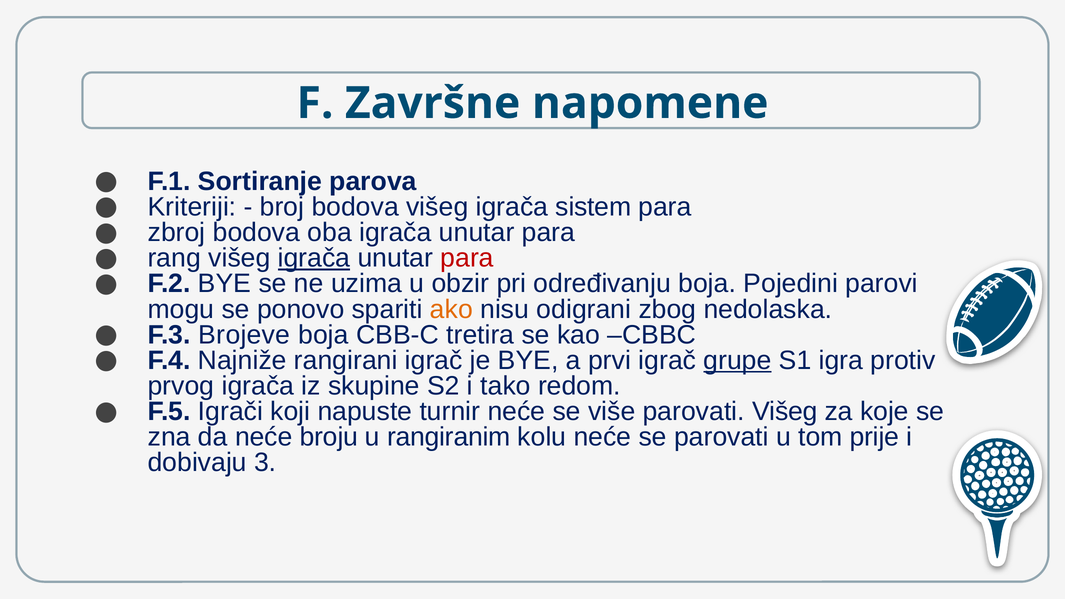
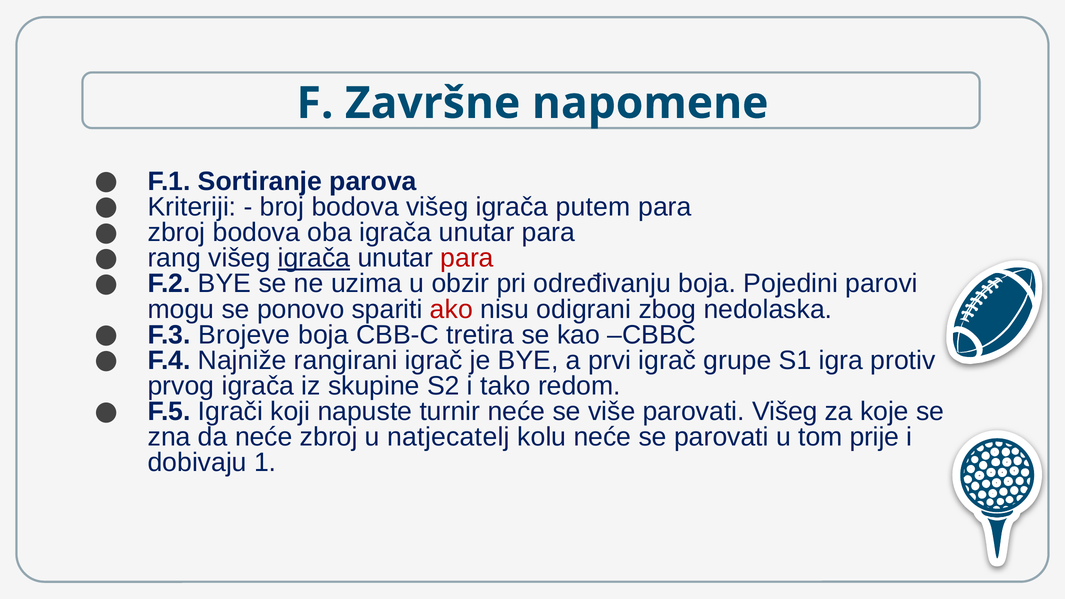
sistem: sistem -> putem
ako colour: orange -> red
grupe underline: present -> none
neće broju: broju -> zbroj
rangiranim: rangiranim -> natjecatelj
3: 3 -> 1
